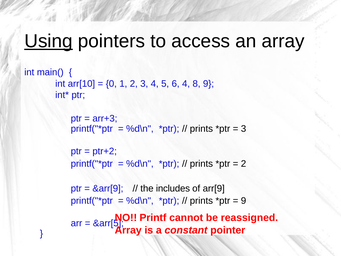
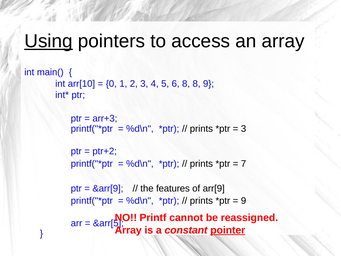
6 4: 4 -> 8
2 at (244, 164): 2 -> 7
includes: includes -> features
pointer underline: none -> present
